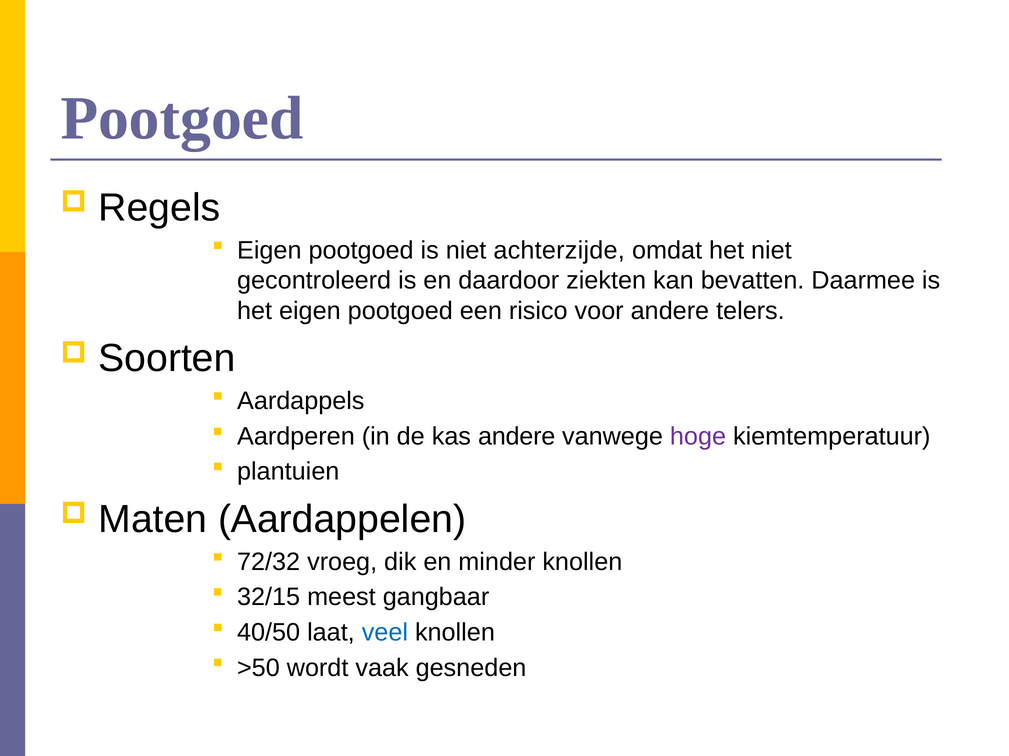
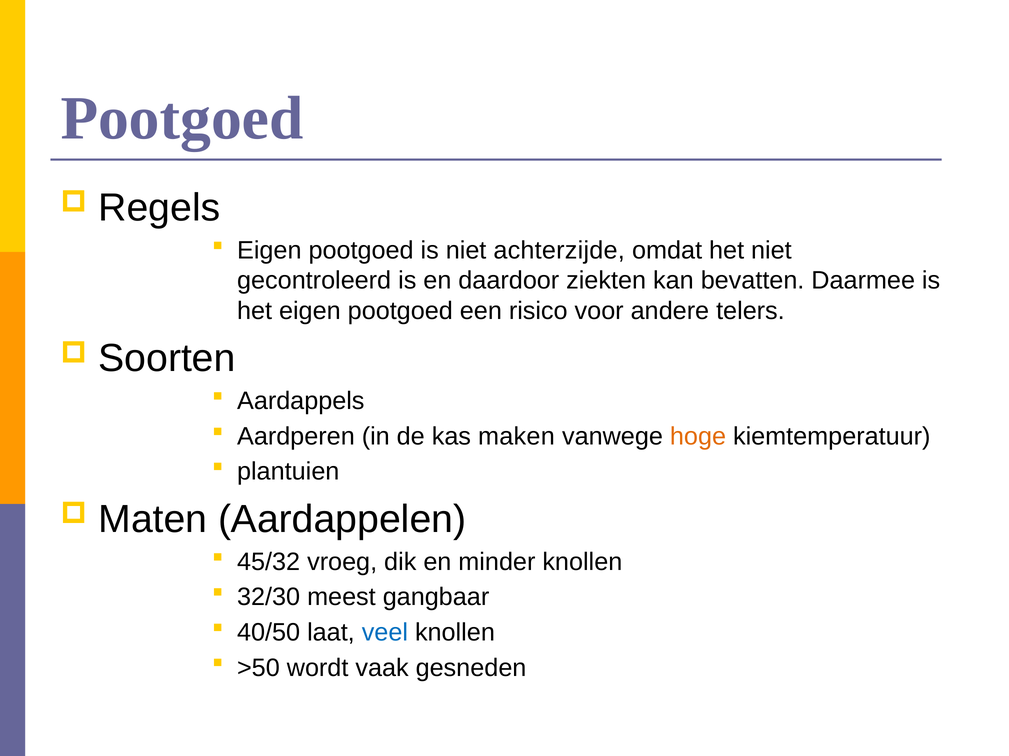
kas andere: andere -> maken
hoge colour: purple -> orange
72/32: 72/32 -> 45/32
32/15: 32/15 -> 32/30
